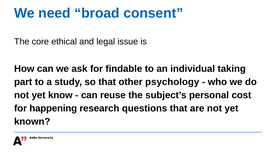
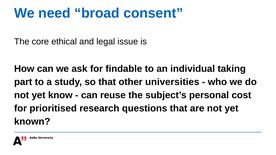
psychology: psychology -> universities
happening: happening -> prioritised
